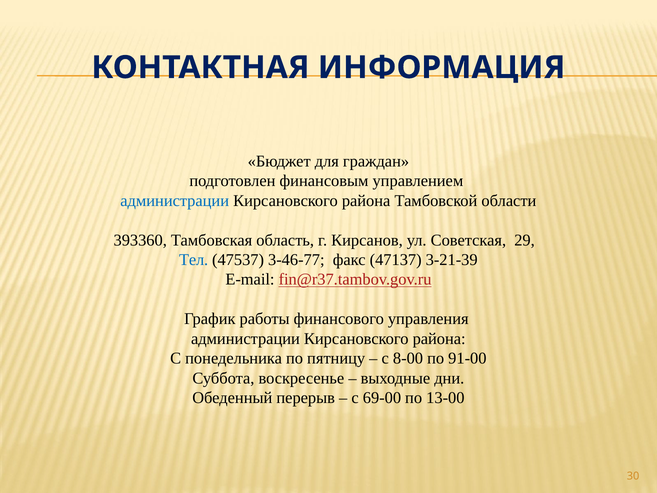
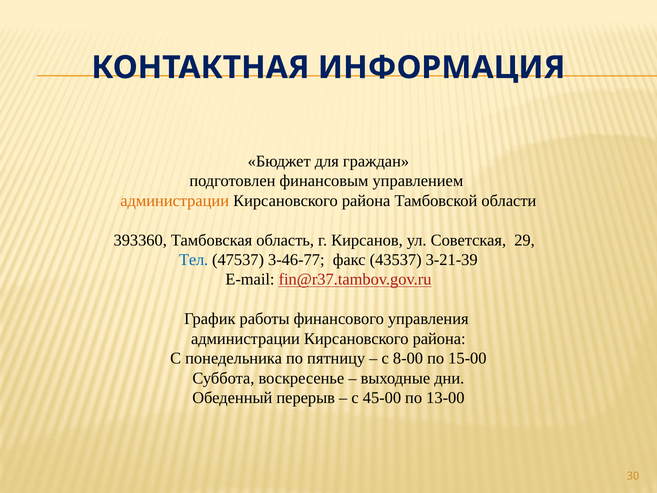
администрации at (175, 201) colour: blue -> orange
47137: 47137 -> 43537
91-00: 91-00 -> 15-00
69-00: 69-00 -> 45-00
